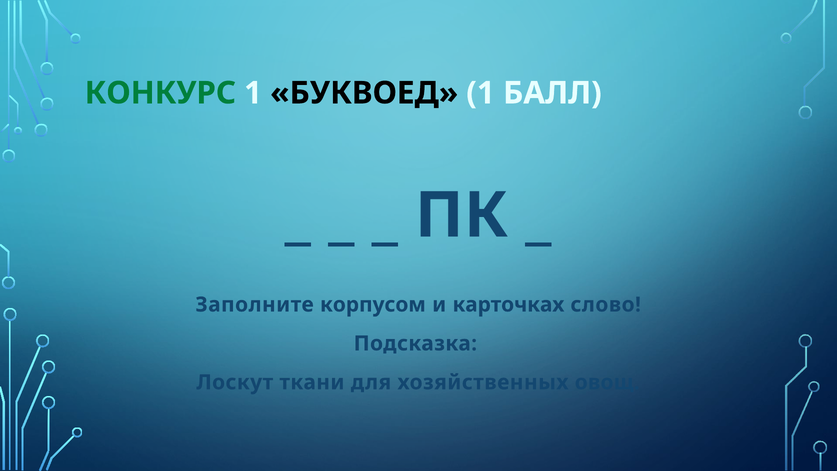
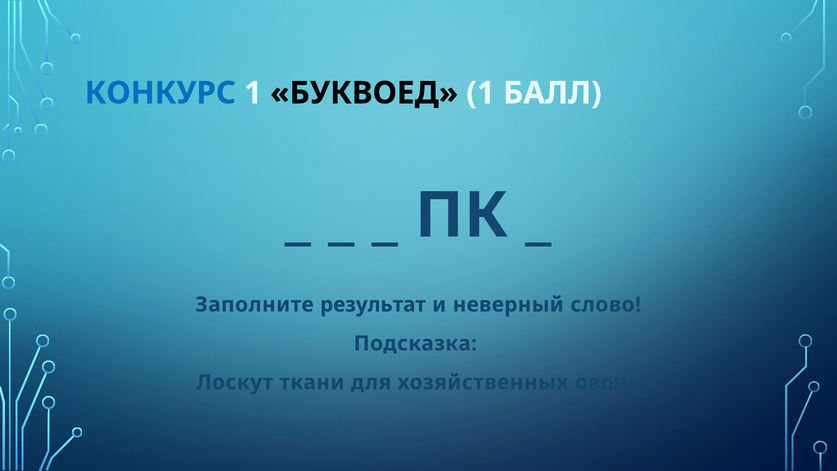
КОНКУРС colour: green -> blue
корпусом: корпусом -> результат
карточках: карточках -> неверный
